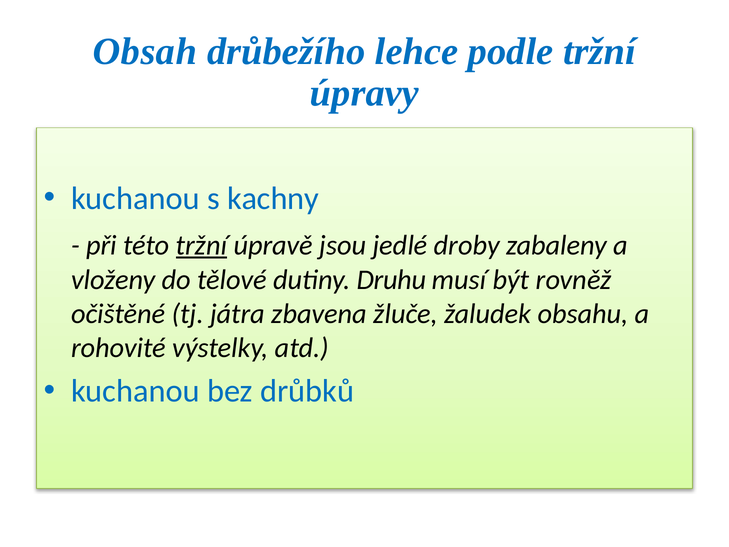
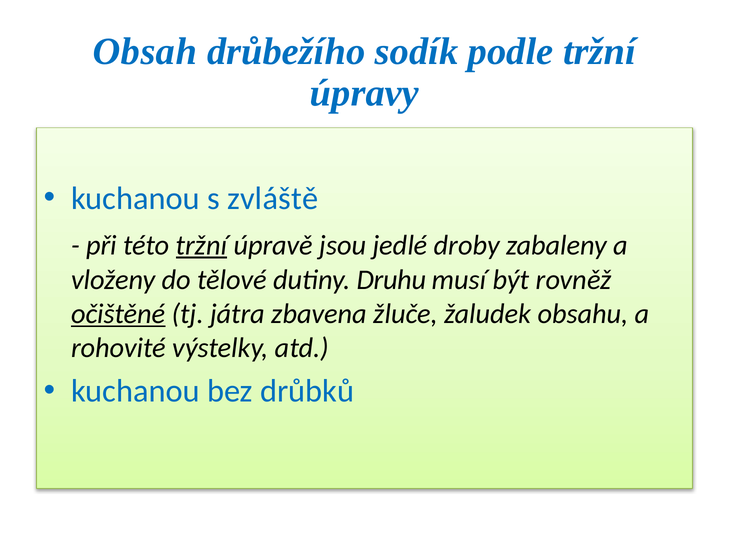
lehce: lehce -> sodík
kachny: kachny -> zvláště
očištěné underline: none -> present
